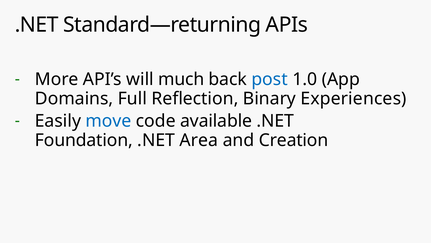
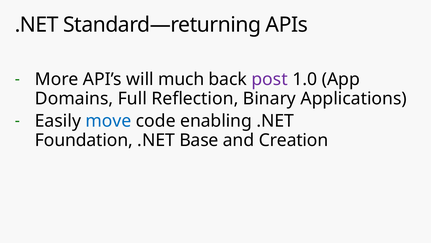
post colour: blue -> purple
Experiences: Experiences -> Applications
available: available -> enabling
Area: Area -> Base
